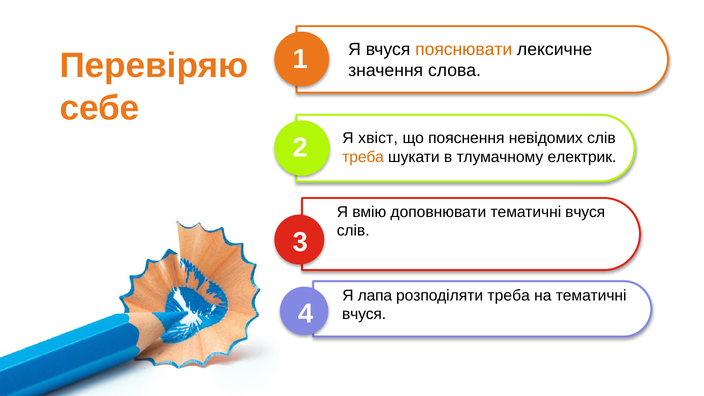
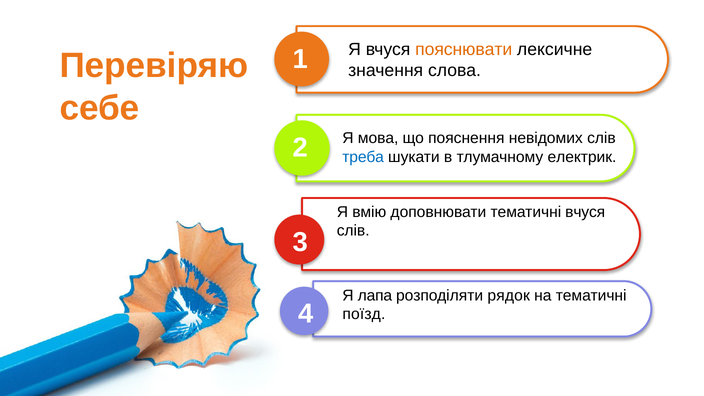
хвіст: хвіст -> мова
треба at (363, 157) colour: orange -> blue
розподіляти треба: треба -> рядок
вчуся at (364, 314): вчуся -> поїзд
